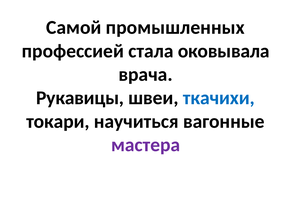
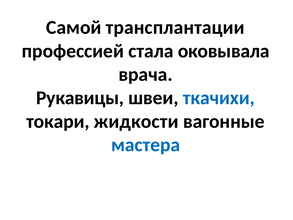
промышленных: промышленных -> трансплантации
научиться: научиться -> жидкости
мастера colour: purple -> blue
